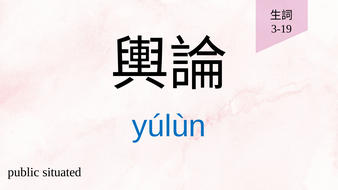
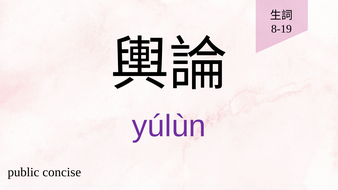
3-19: 3-19 -> 8-19
yúlùn colour: blue -> purple
situated: situated -> concise
